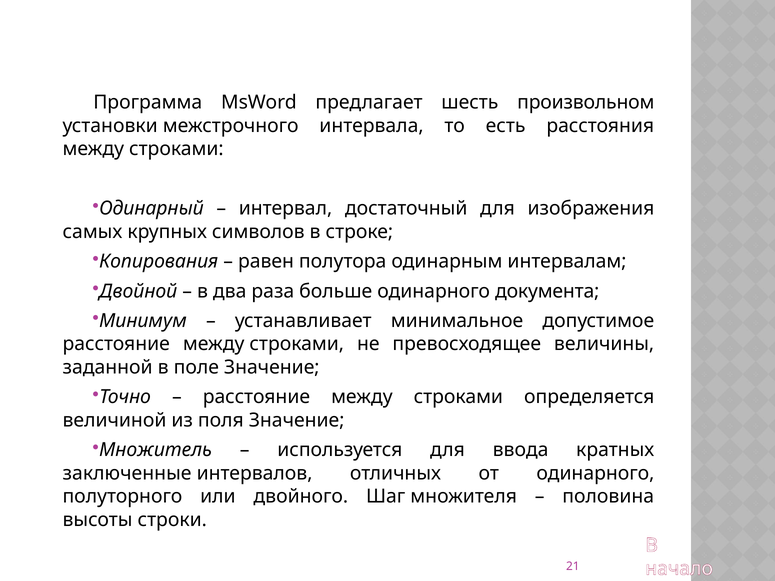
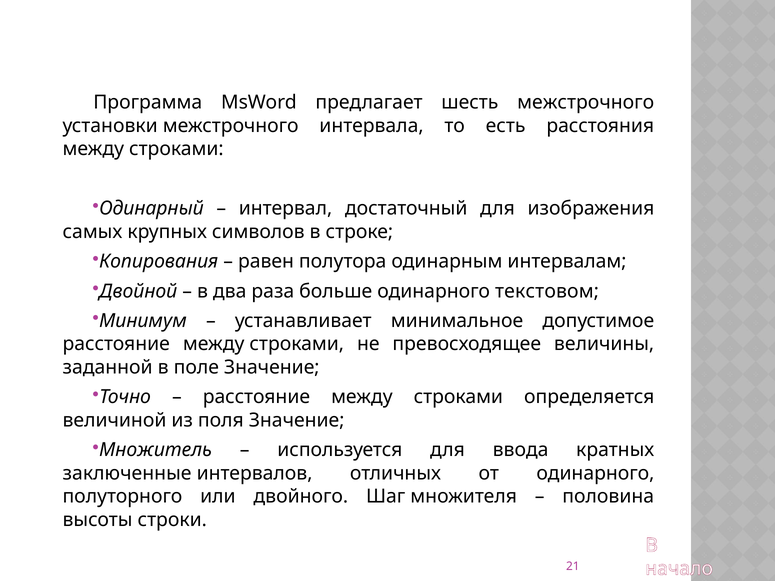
шесть произвольном: произвольном -> межстрочного
документа: документа -> текстовом
